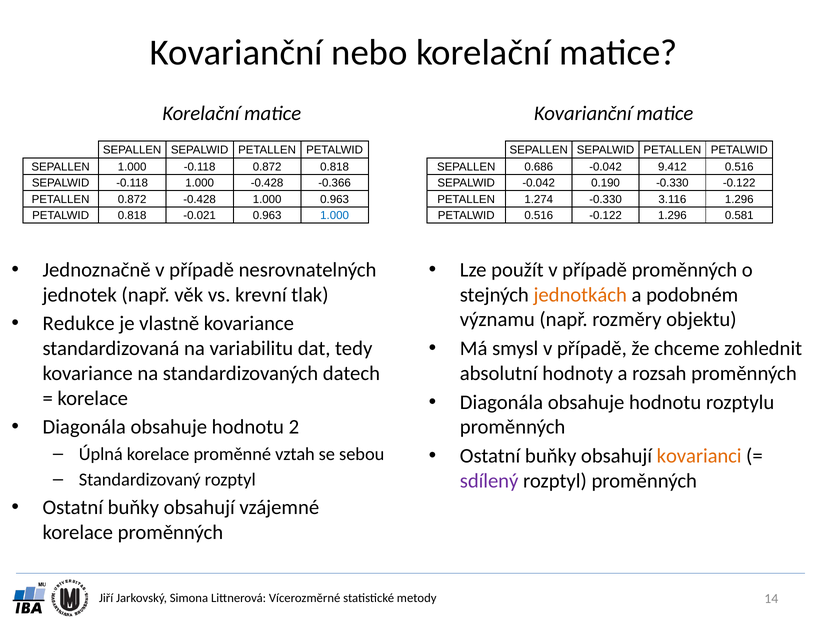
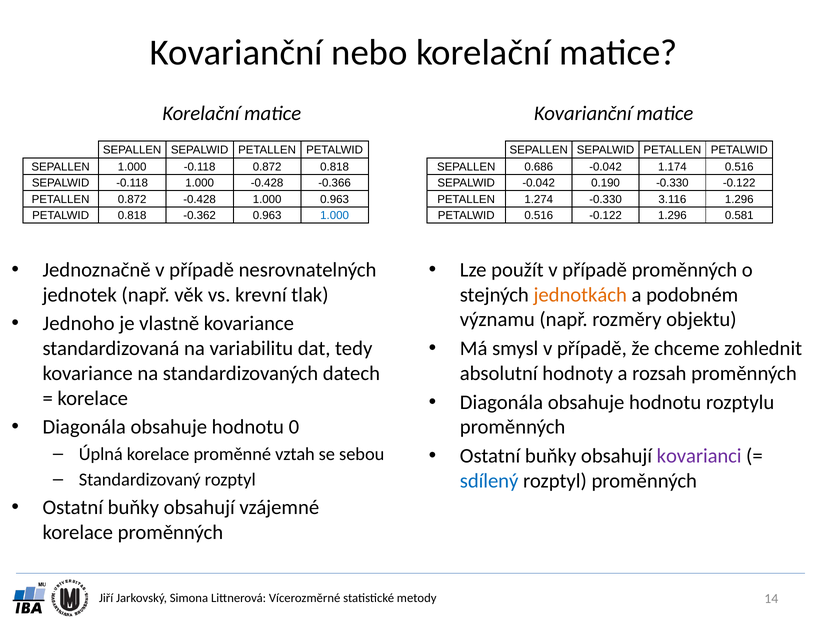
9.412: 9.412 -> 1.174
-0.021: -0.021 -> -0.362
Redukce: Redukce -> Jednoho
2: 2 -> 0
kovarianci colour: orange -> purple
sdílený colour: purple -> blue
